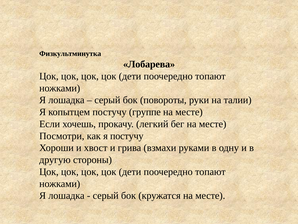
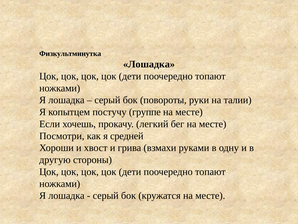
Лобарева at (149, 64): Лобарева -> Лошадка
я постучу: постучу -> средней
